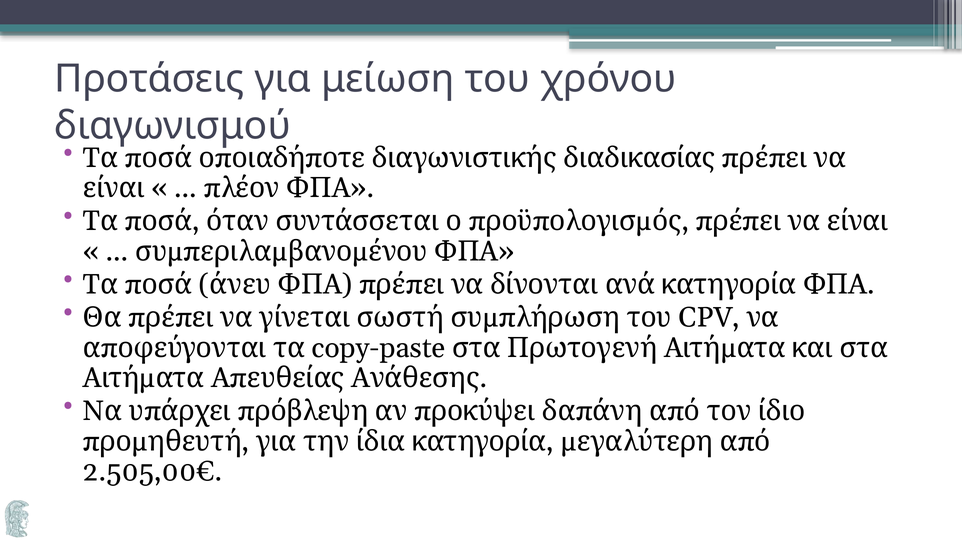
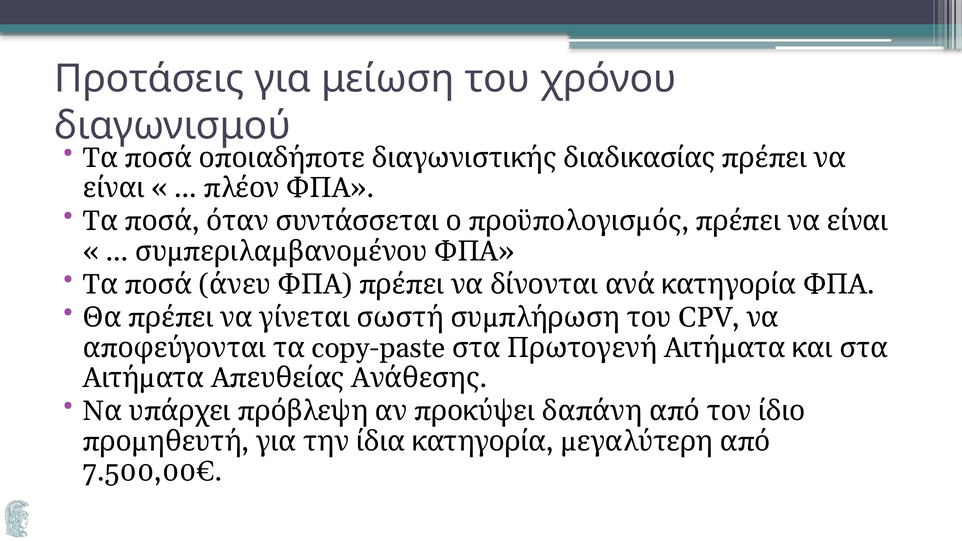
2.505,00€: 2.505,00€ -> 7.500,00€
